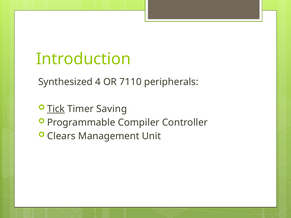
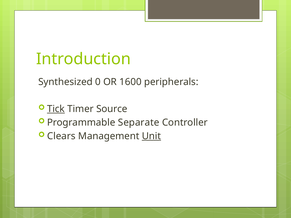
4: 4 -> 0
7110: 7110 -> 1600
Saving: Saving -> Source
Compiler: Compiler -> Separate
Unit underline: none -> present
